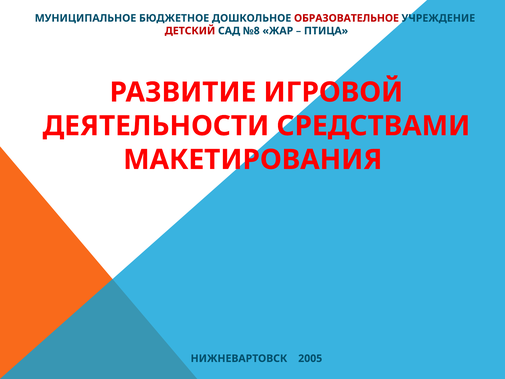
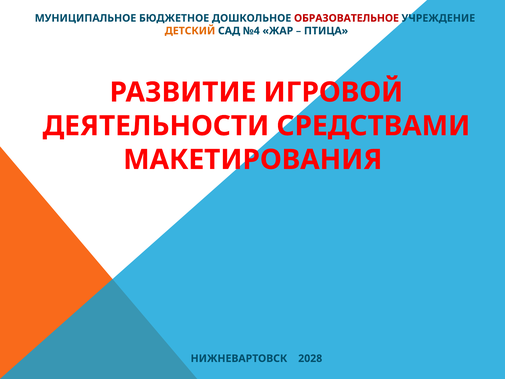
ДЕТСКИЙ colour: red -> orange
№8: №8 -> №4
2005: 2005 -> 2028
